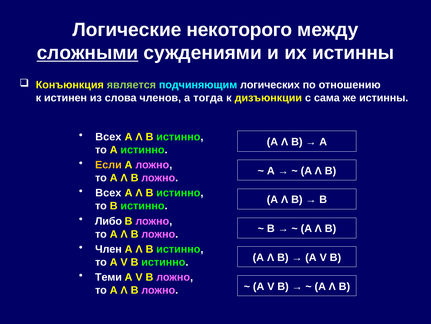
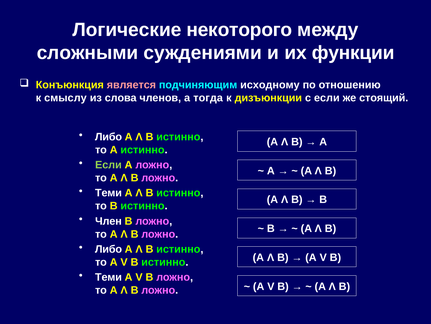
сложными underline: present -> none
их истинны: истинны -> функции
является colour: light green -> pink
логических: логических -> исходному
истинен: истинен -> смыслу
с сама: сама -> если
же истинны: истинны -> стоящий
Всех at (108, 137): Всех -> Либо
Если at (108, 165) colour: yellow -> light green
Всех at (108, 193): Всех -> Теми
Либо: Либо -> Член
Член at (108, 249): Член -> Либо
